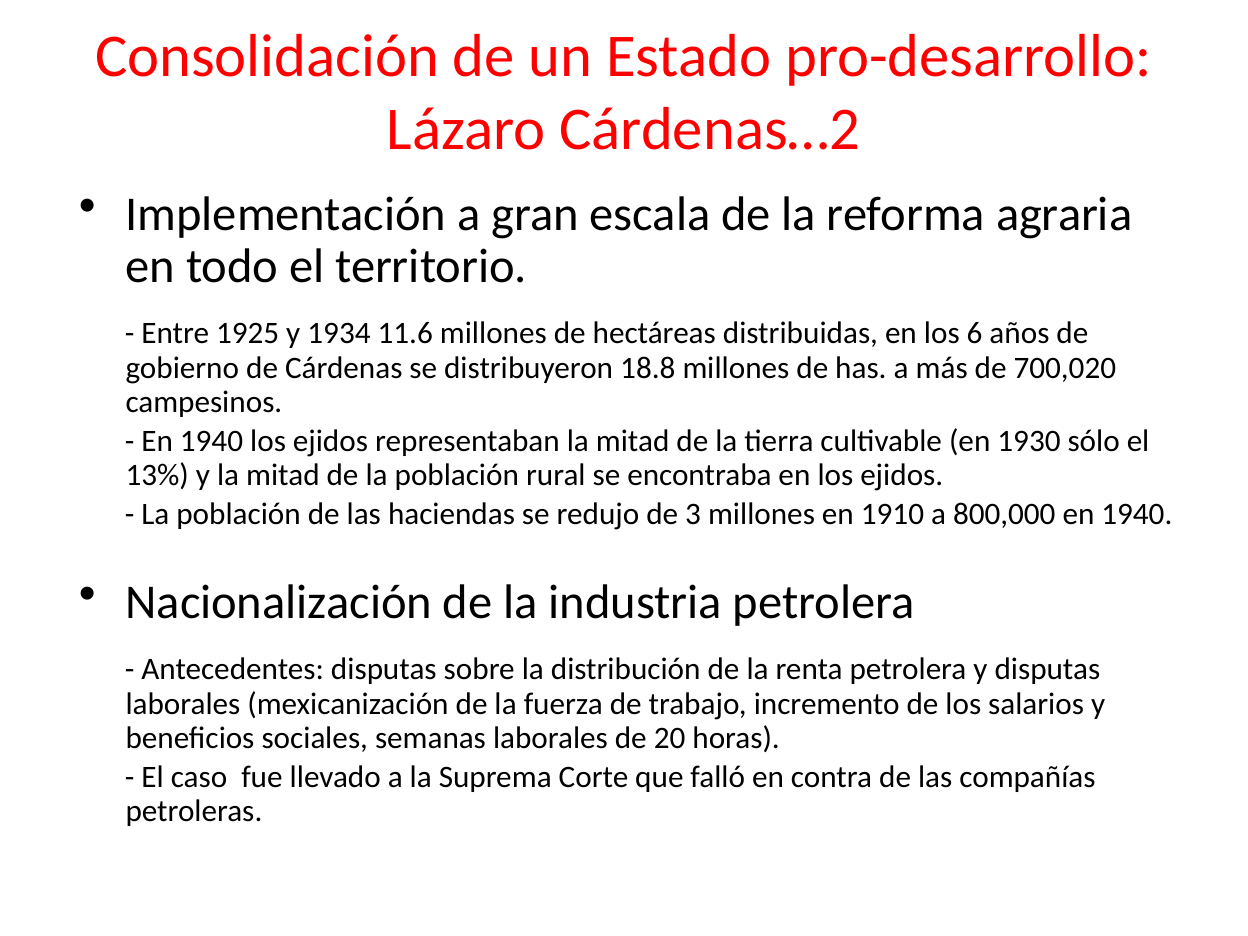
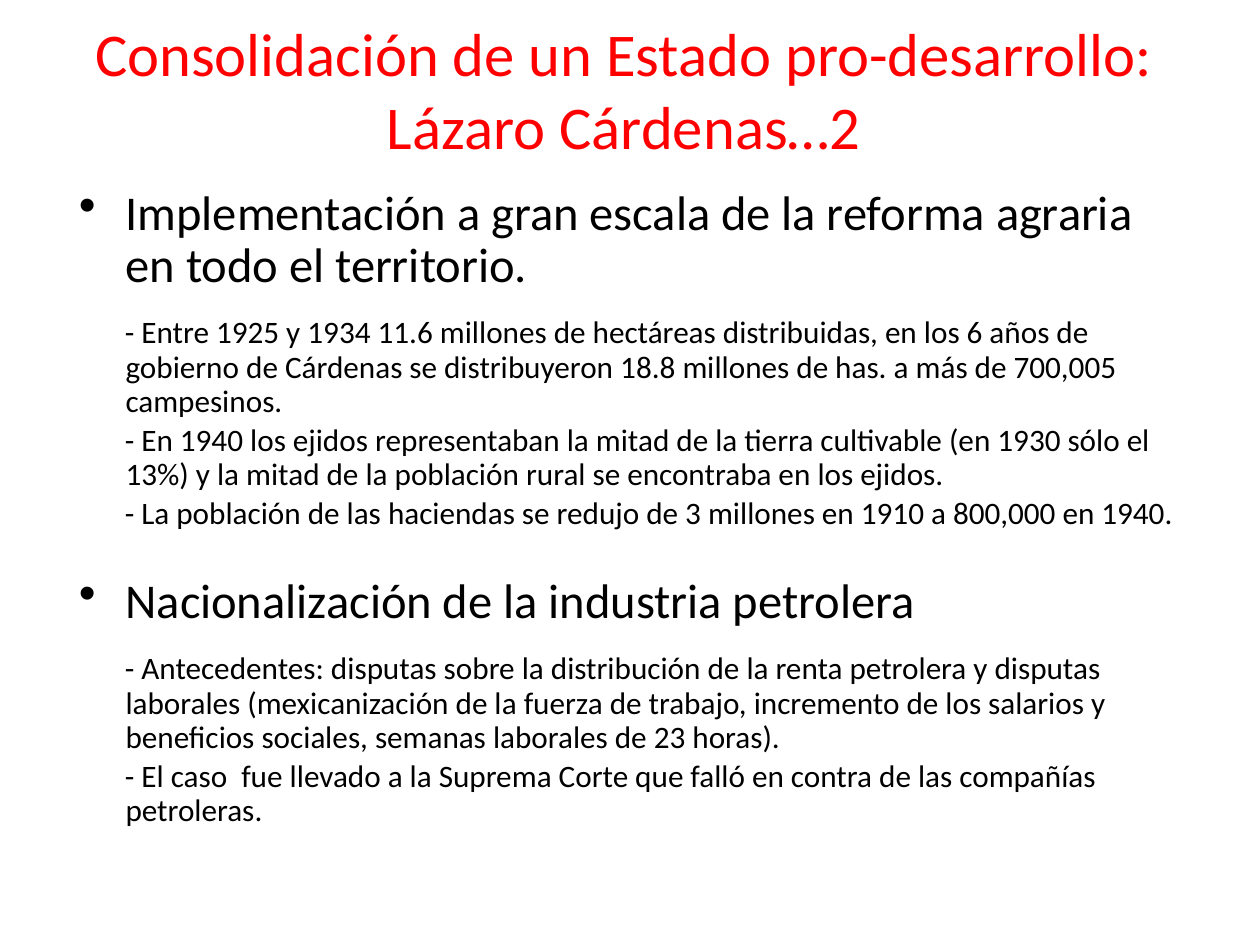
700,020: 700,020 -> 700,005
20: 20 -> 23
